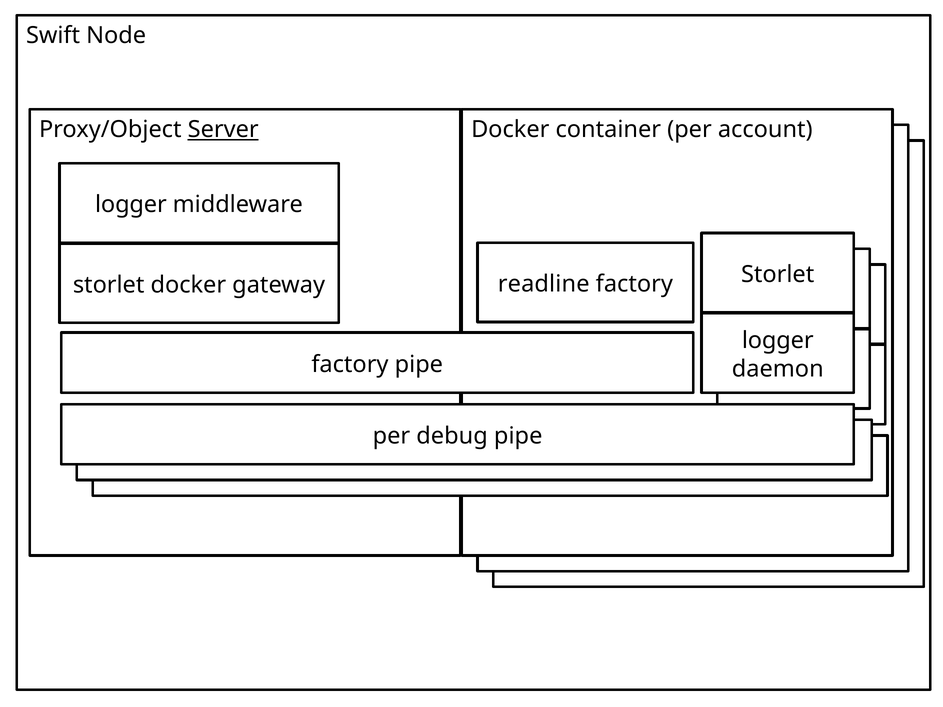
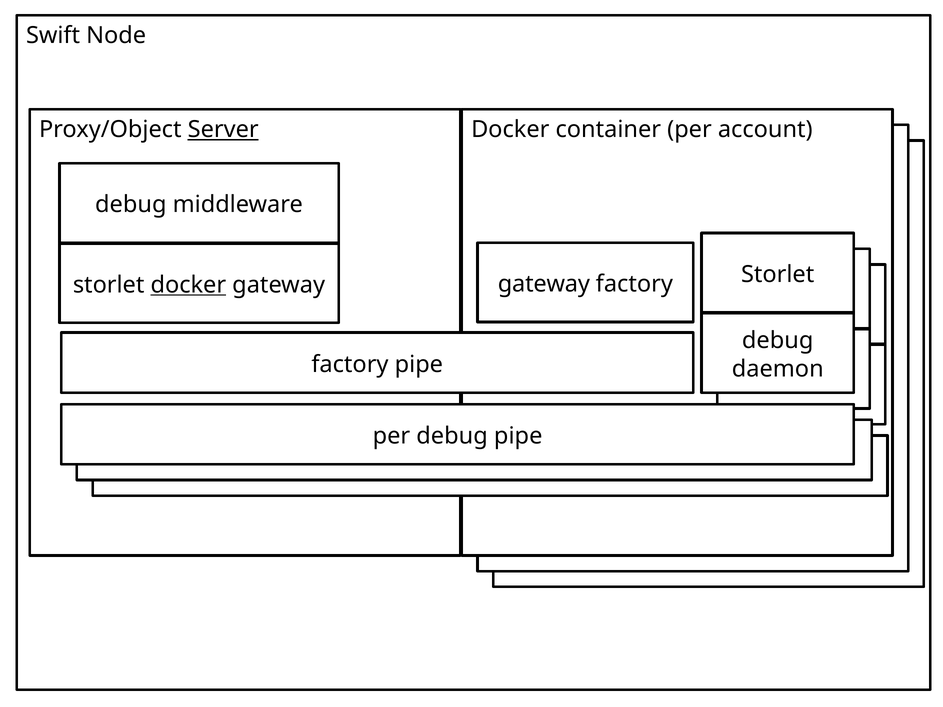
logger at (131, 205): logger -> debug
readline at (544, 284): readline -> gateway
docker at (188, 285) underline: none -> present
logger at (778, 341): logger -> debug
